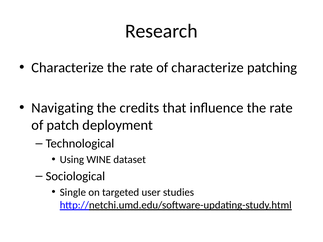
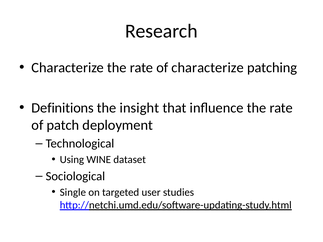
Navigating: Navigating -> Definitions
credits: credits -> insight
